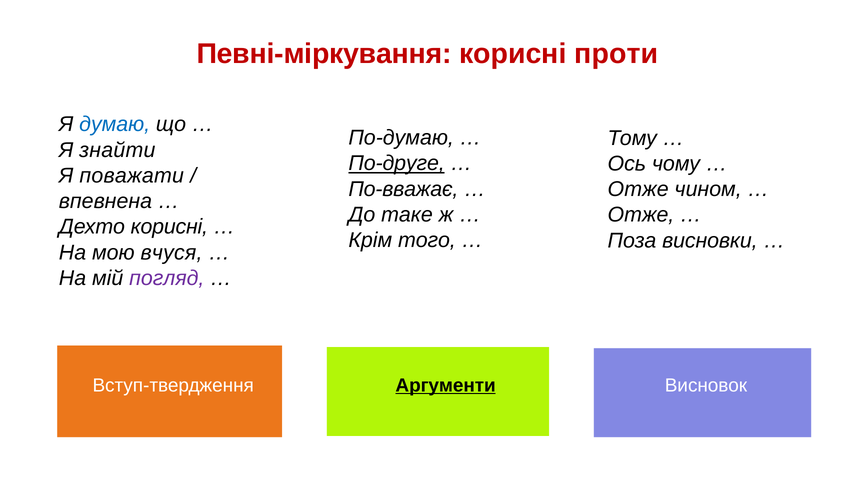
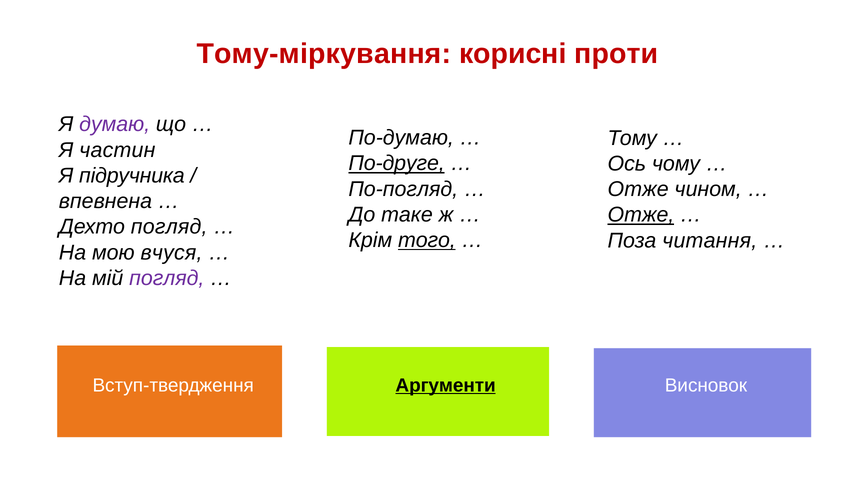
Певні-міркування: Певні-міркування -> Тому-міркування
думаю colour: blue -> purple
знайти: знайти -> частин
поважати: поважати -> підручника
По-вважає: По-вважає -> По-погляд
Отже at (641, 215) underline: none -> present
Дехто корисні: корисні -> погляд
того underline: none -> present
висновки: висновки -> читання
